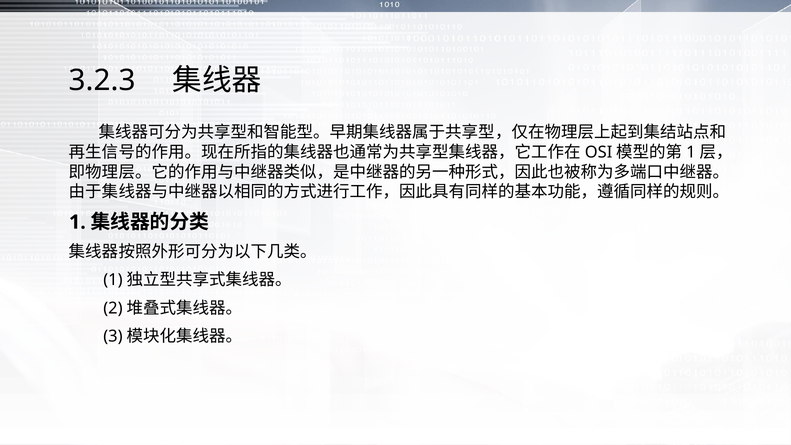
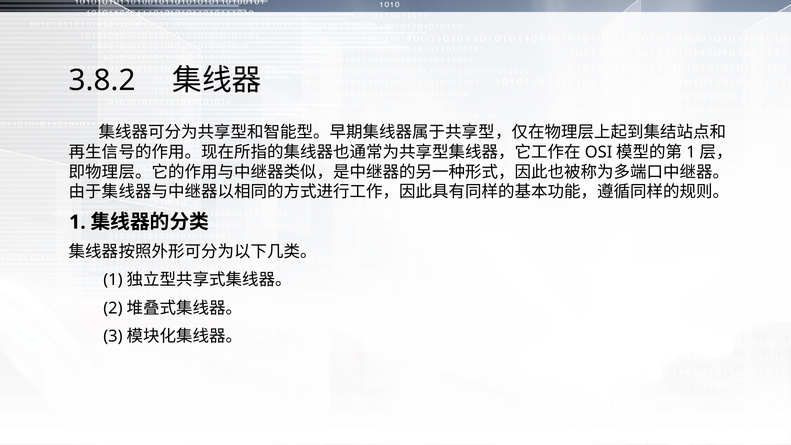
3.2.3: 3.2.3 -> 3.8.2
